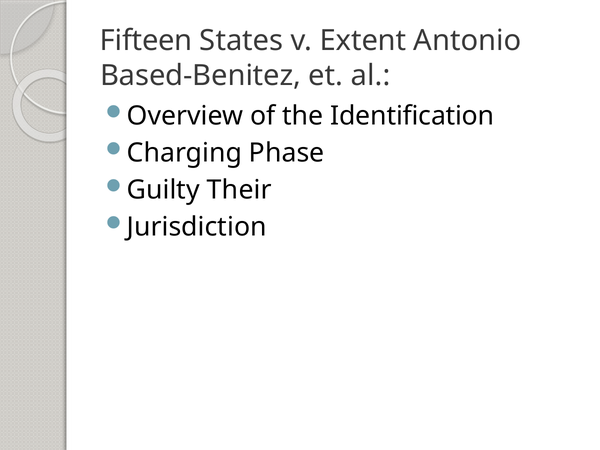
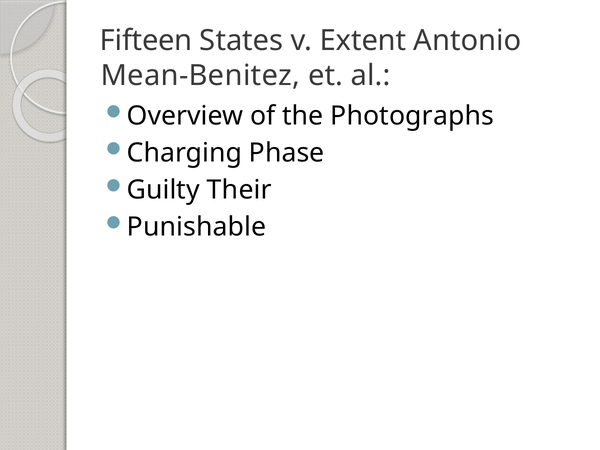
Based-Benitez: Based-Benitez -> Mean-Benitez
Identification: Identification -> Photographs
Jurisdiction: Jurisdiction -> Punishable
